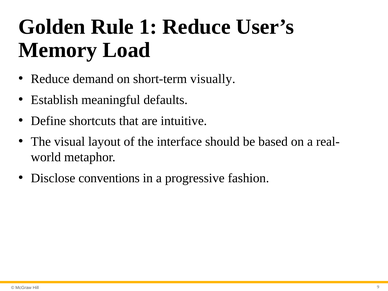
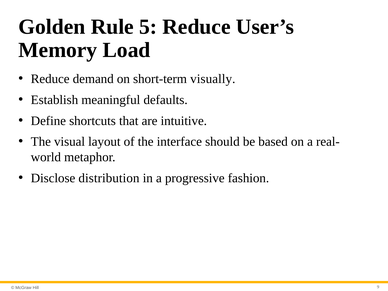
1: 1 -> 5
conventions: conventions -> distribution
